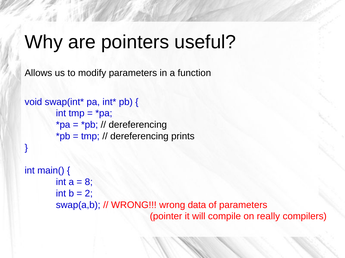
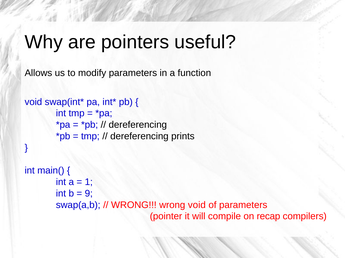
8: 8 -> 1
2: 2 -> 9
wrong data: data -> void
really: really -> recap
